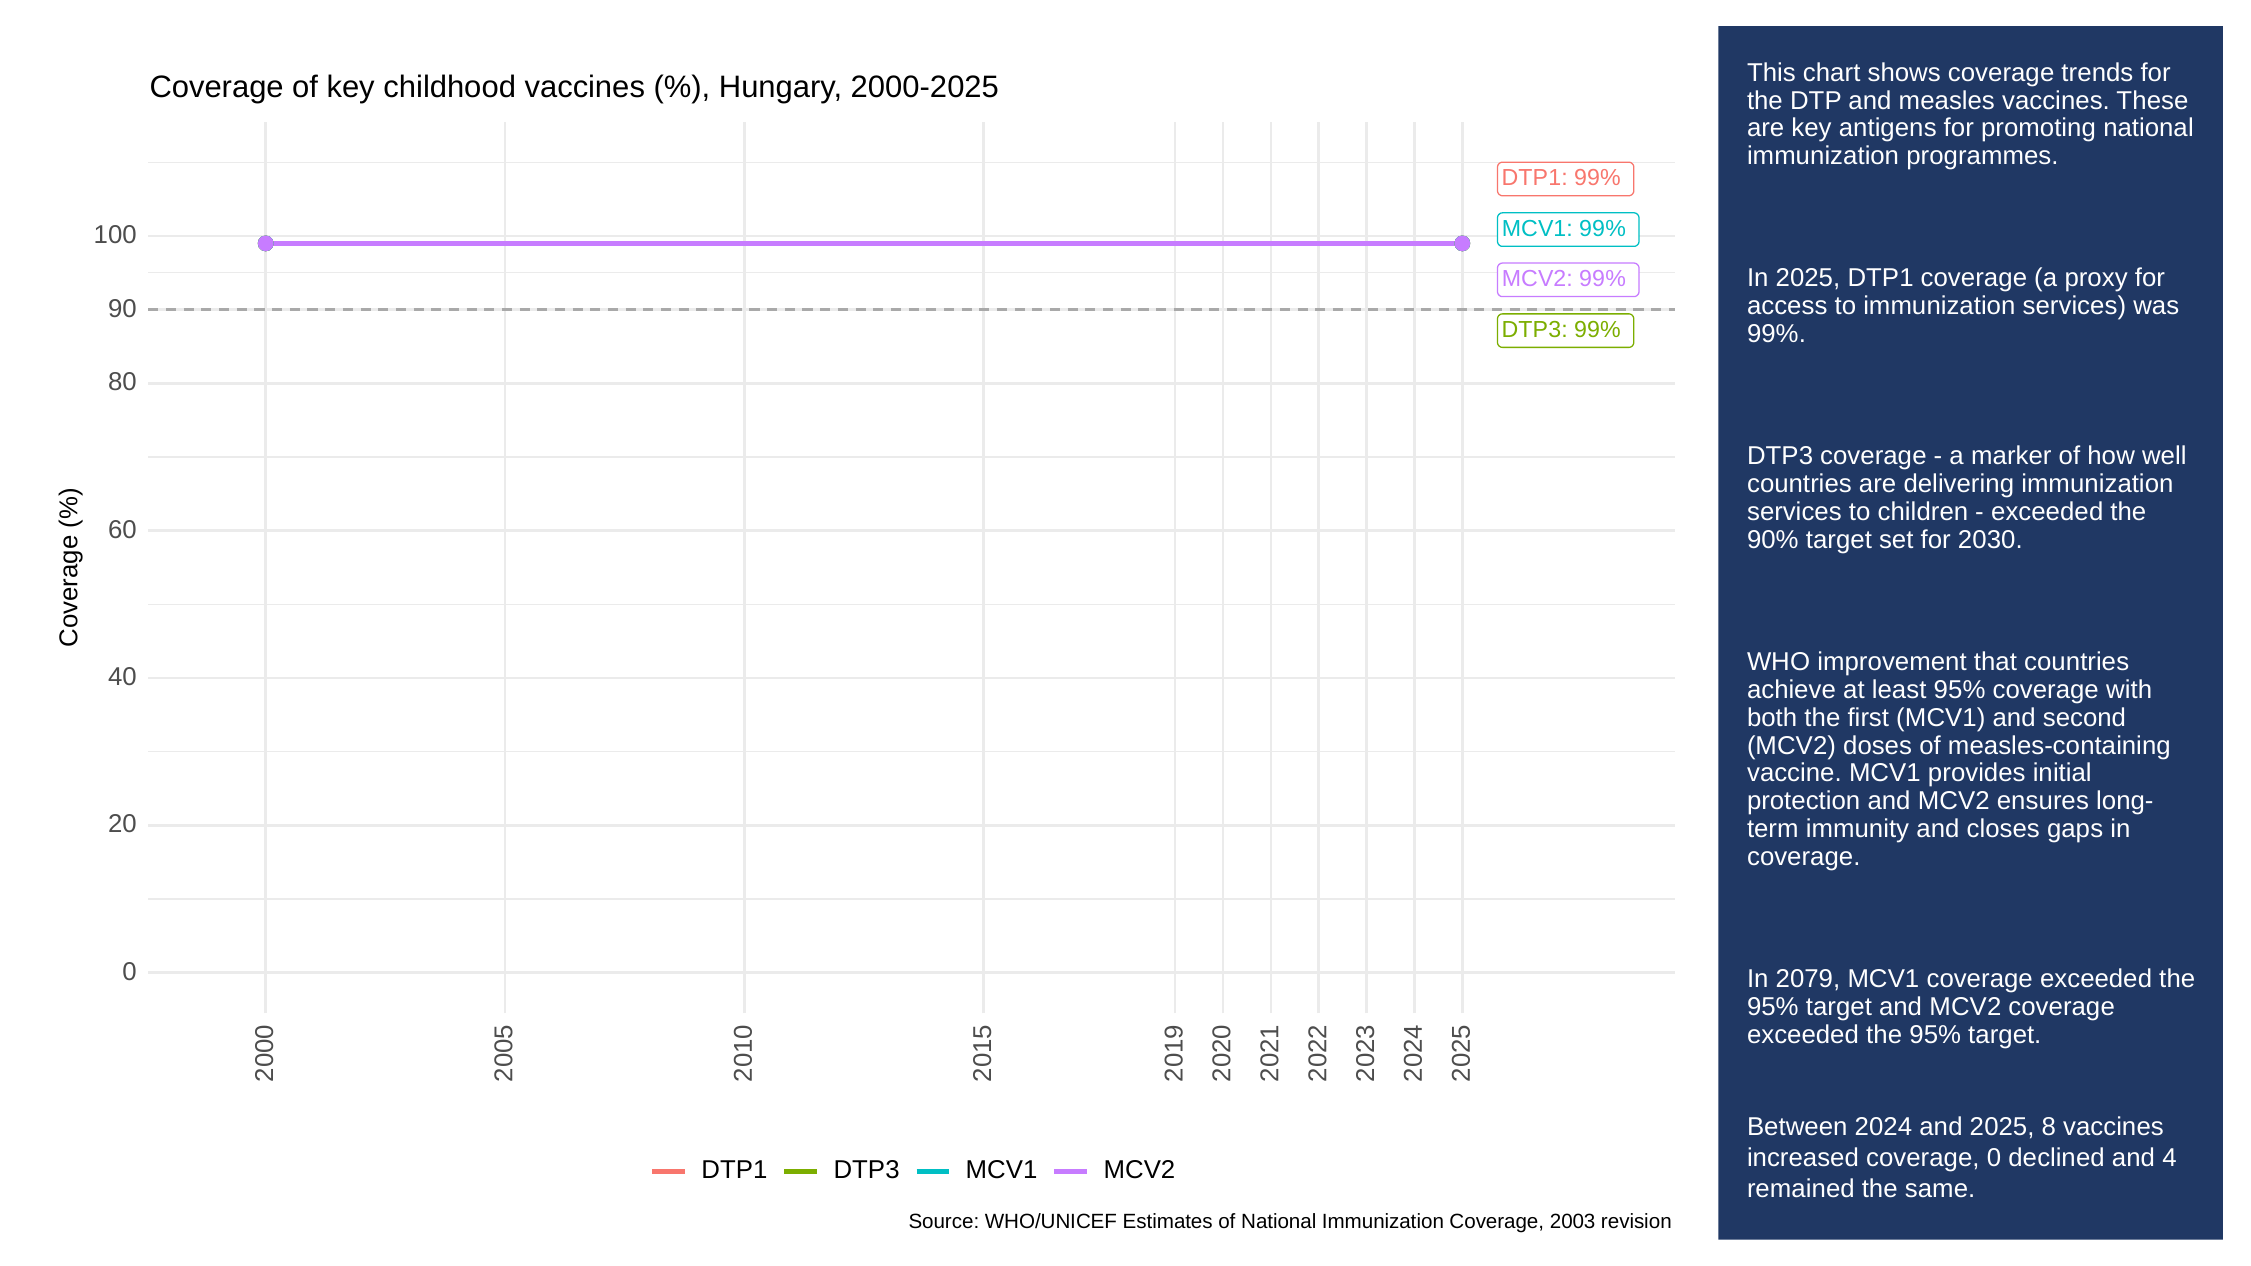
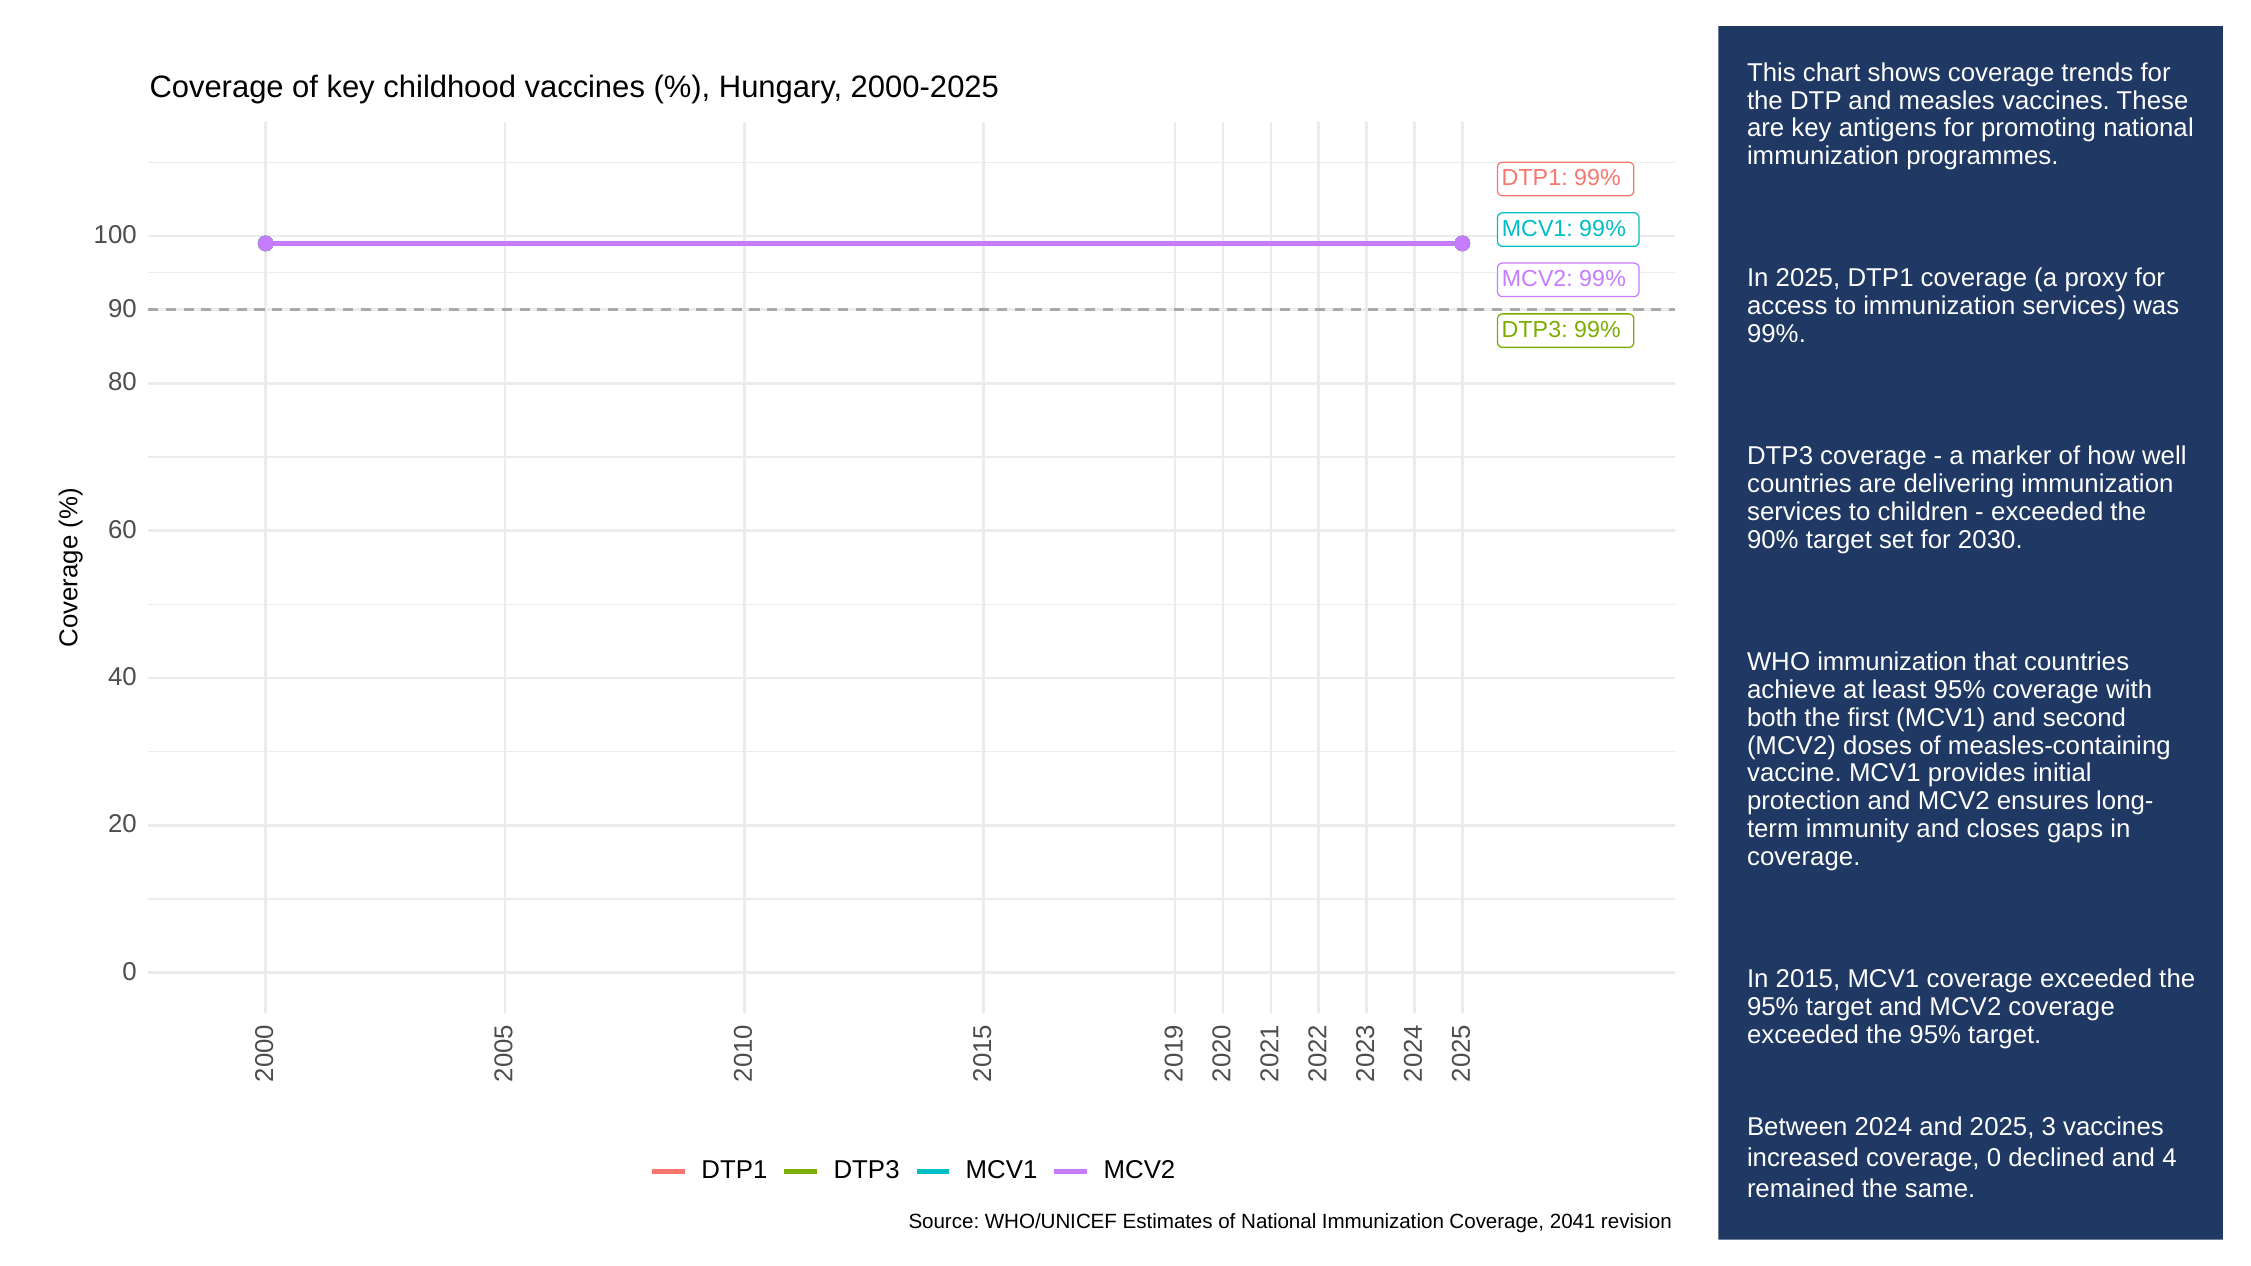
WHO improvement: improvement -> immunization
2079: 2079 -> 2015
2025 8: 8 -> 3
2003: 2003 -> 2041
